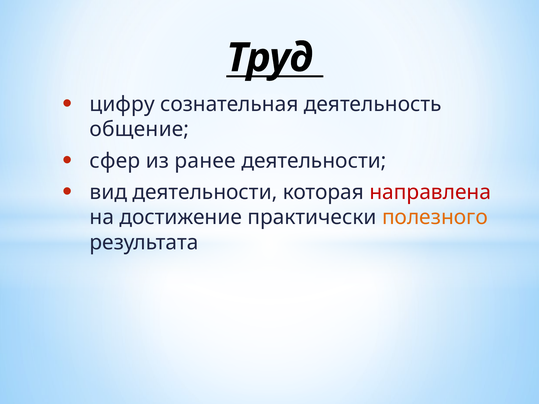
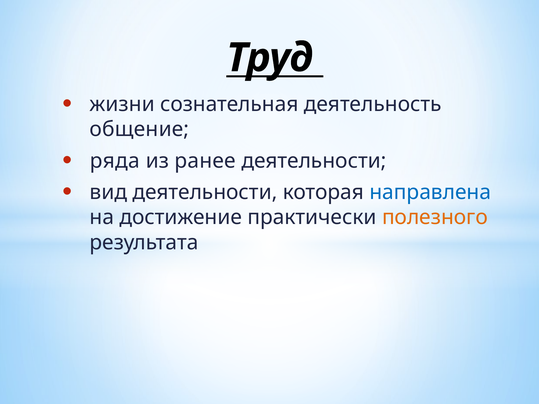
цифру: цифру -> жизни
сфер: сфер -> ряда
направлена colour: red -> blue
